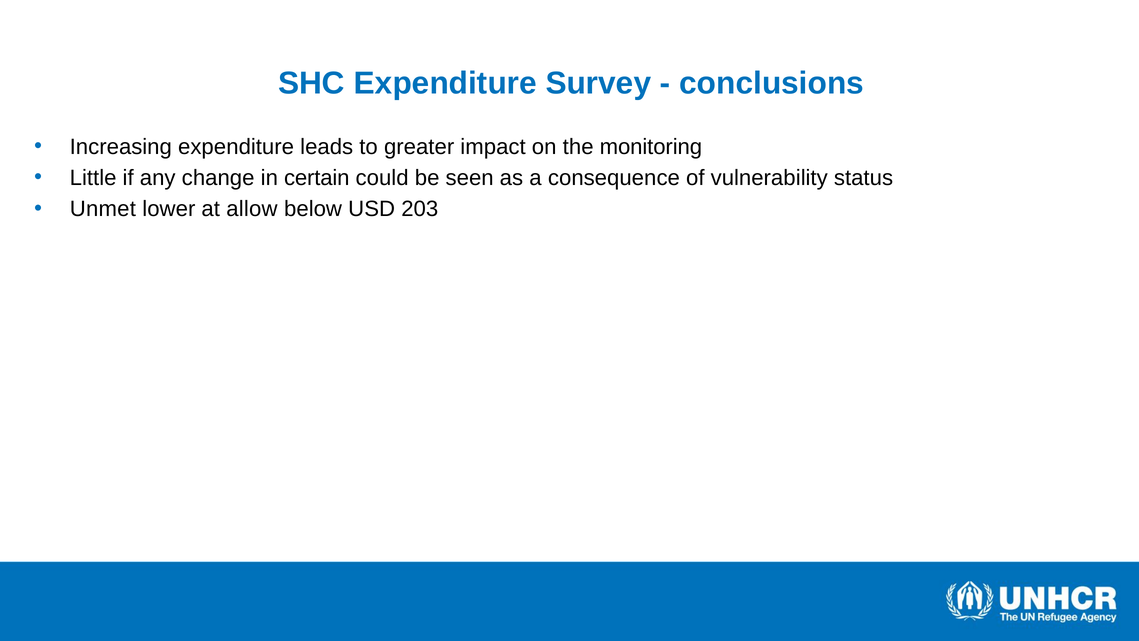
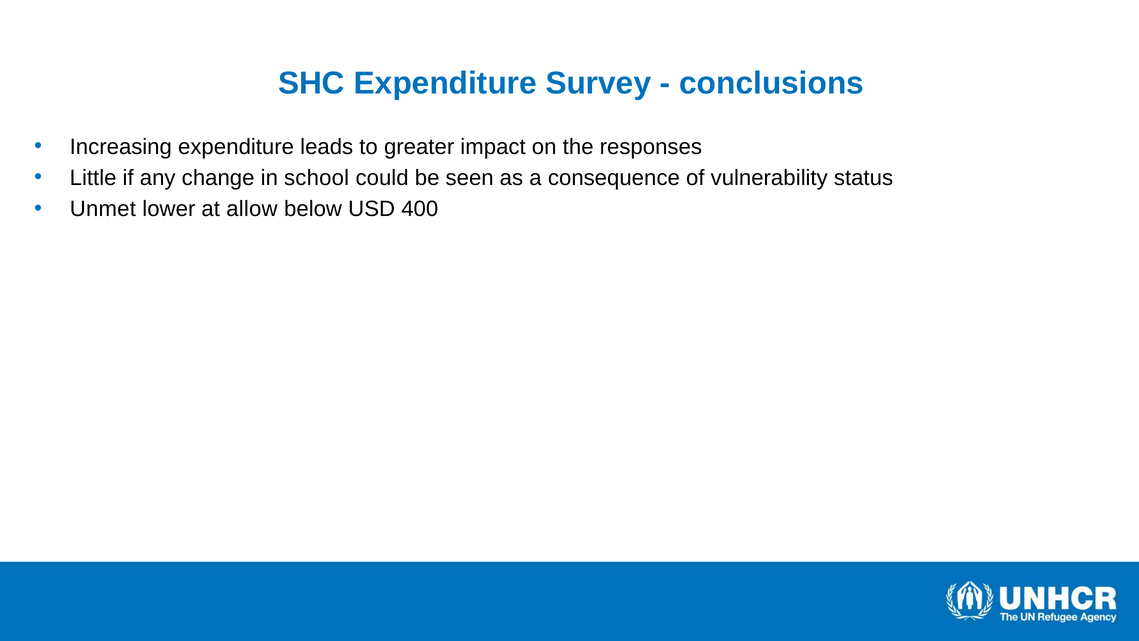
monitoring: monitoring -> responses
certain: certain -> school
203: 203 -> 400
